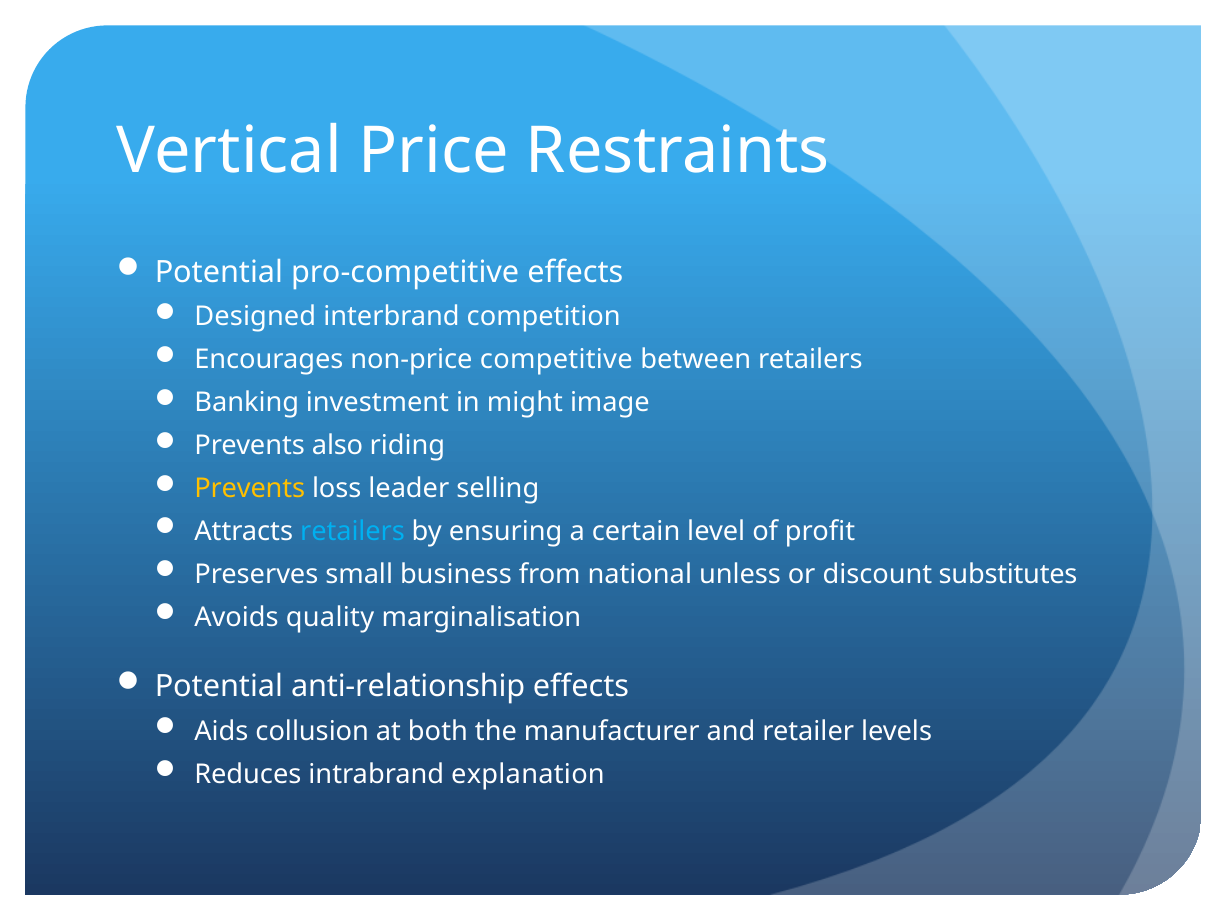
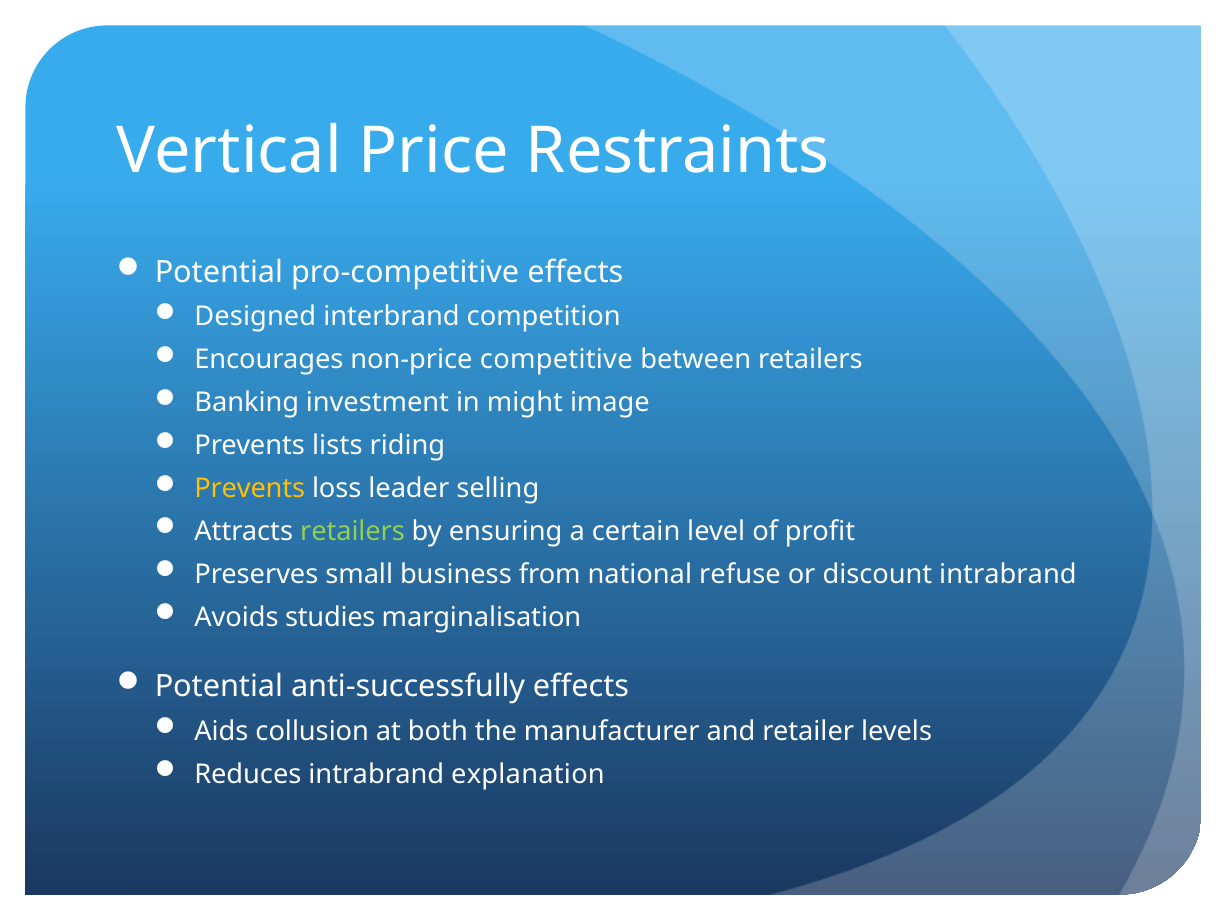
also: also -> lists
retailers at (352, 532) colour: light blue -> light green
unless: unless -> refuse
discount substitutes: substitutes -> intrabrand
quality: quality -> studies
anti-relationship: anti-relationship -> anti-successfully
